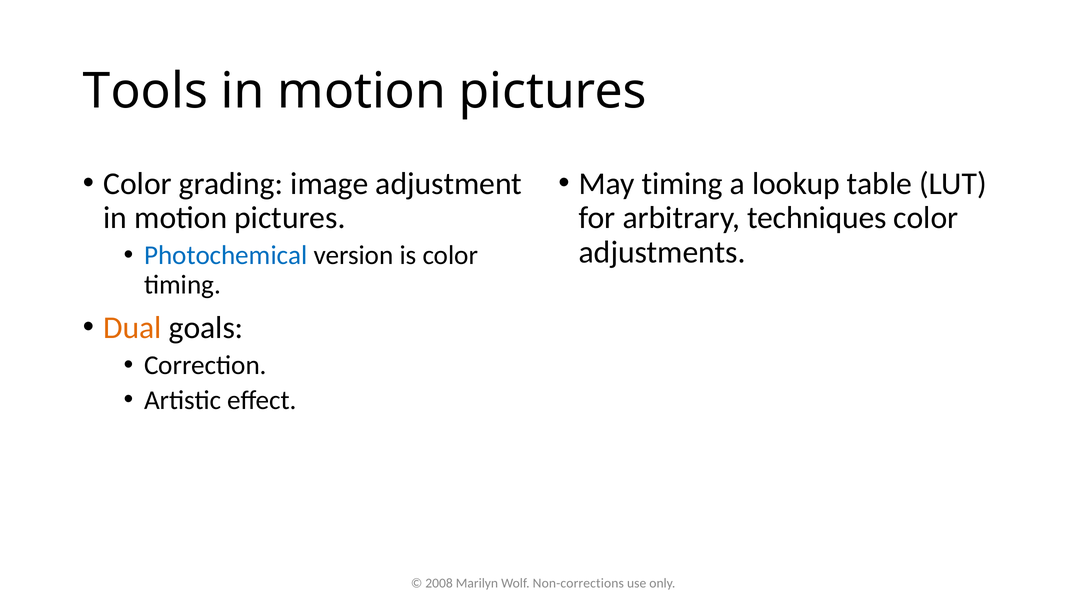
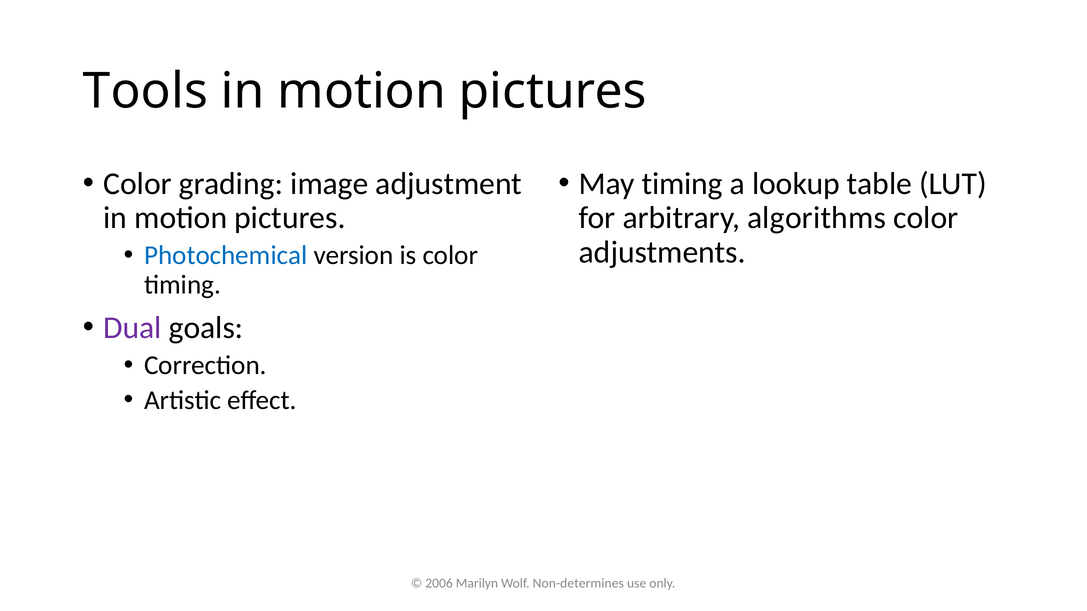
techniques: techniques -> algorithms
Dual colour: orange -> purple
2008: 2008 -> 2006
Non-corrections: Non-corrections -> Non-determines
